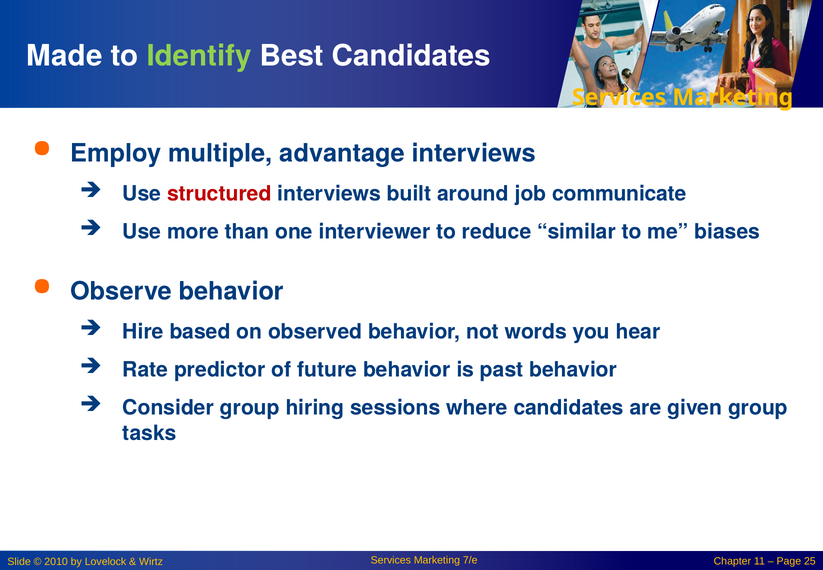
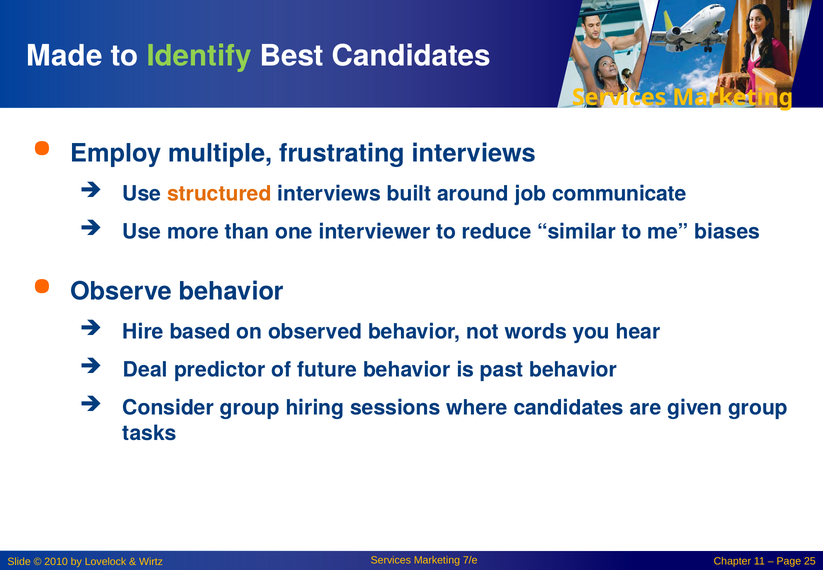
advantage: advantage -> frustrating
structured colour: red -> orange
Rate: Rate -> Deal
